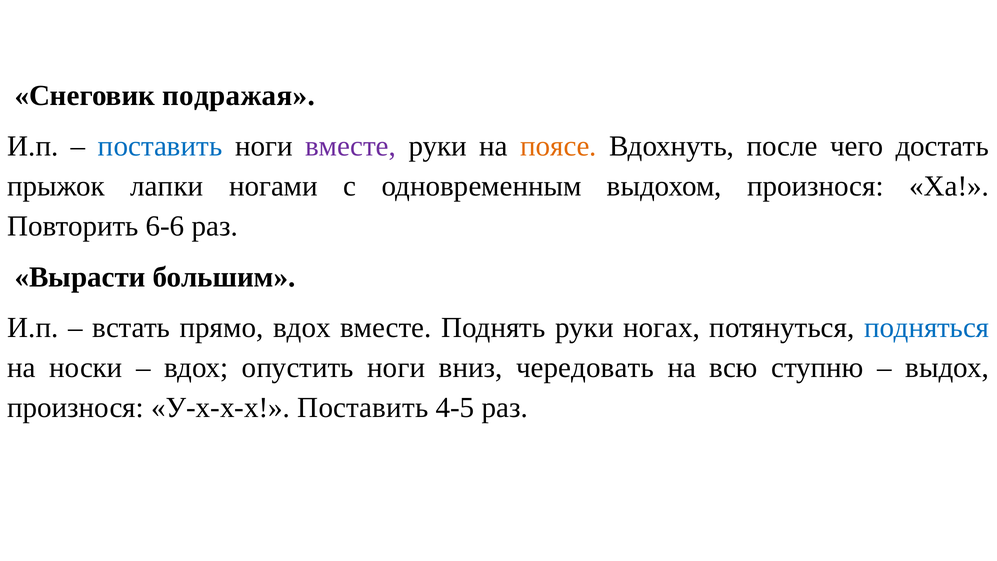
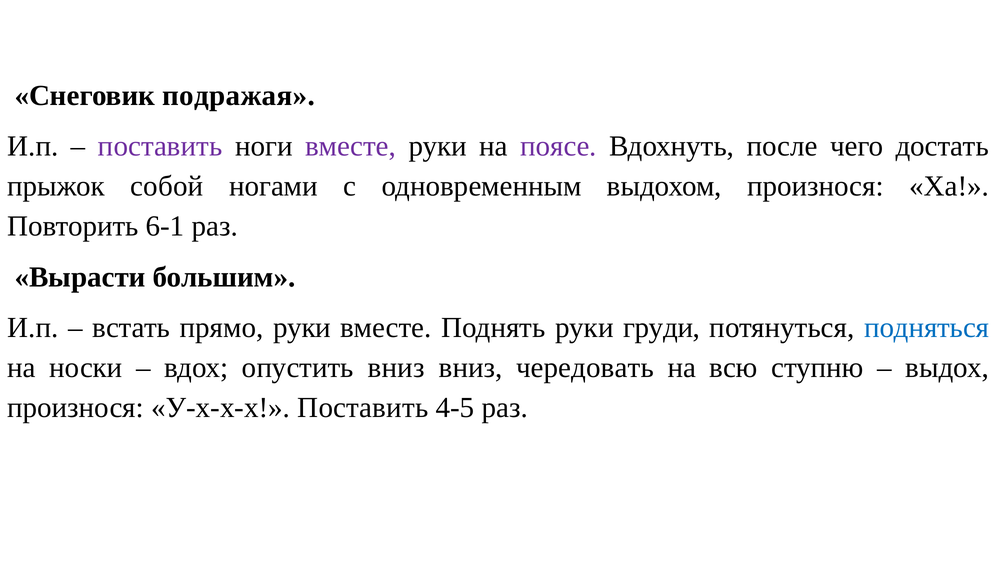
поставить at (160, 146) colour: blue -> purple
поясе colour: orange -> purple
лапки: лапки -> собой
6-6: 6-6 -> 6-1
прямо вдох: вдох -> руки
ногах: ногах -> груди
опустить ноги: ноги -> вниз
